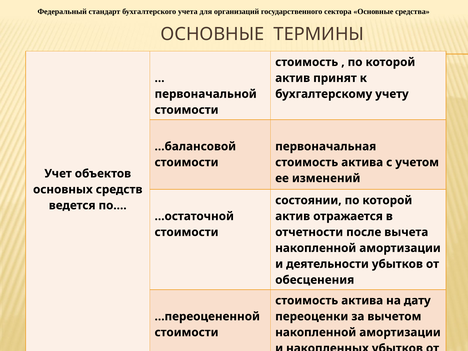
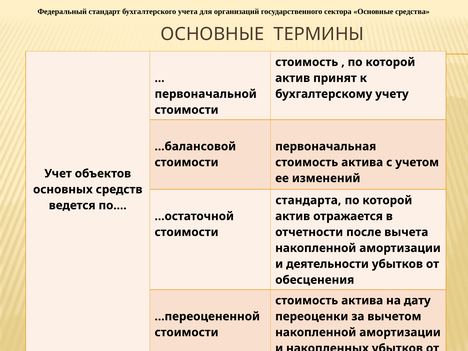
состоянии: состоянии -> стандарта
